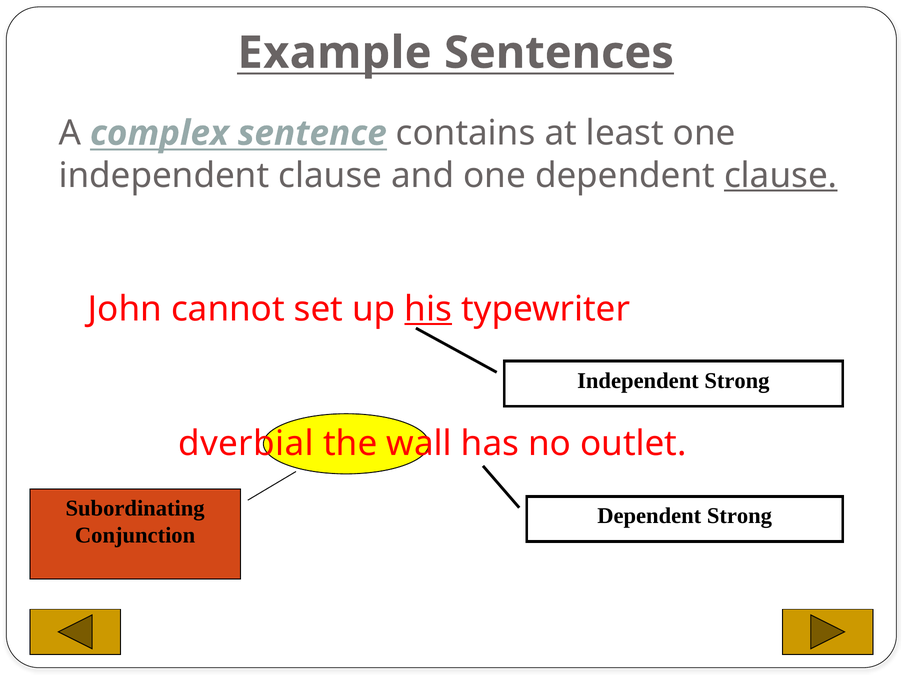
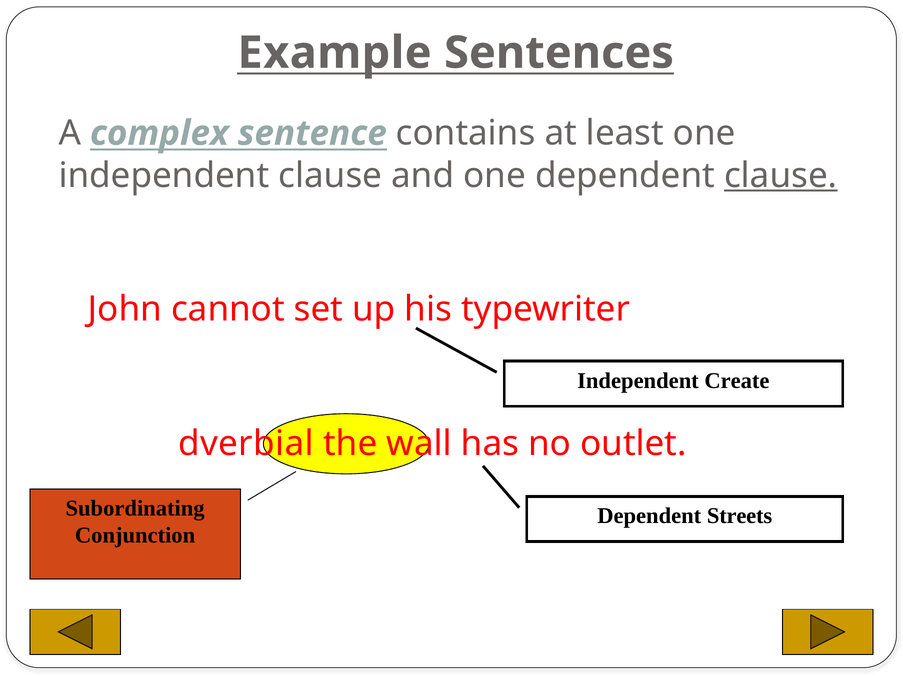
his underline: present -> none
Independent Strong: Strong -> Create
Dependent Strong: Strong -> Streets
